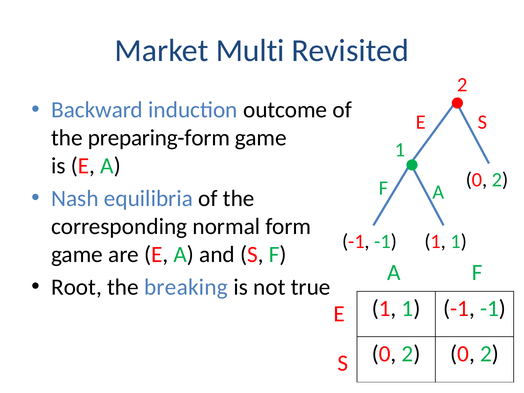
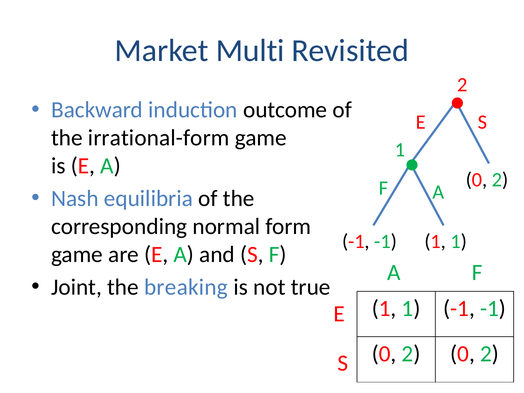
preparing-form: preparing-form -> irrational-form
Root: Root -> Joint
